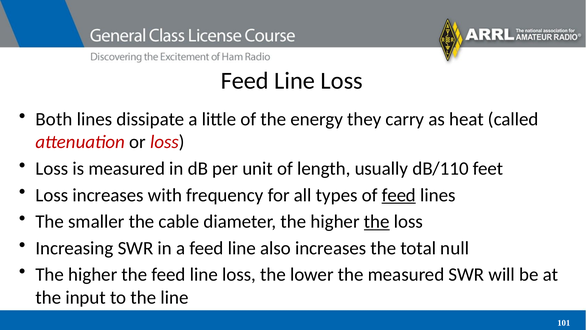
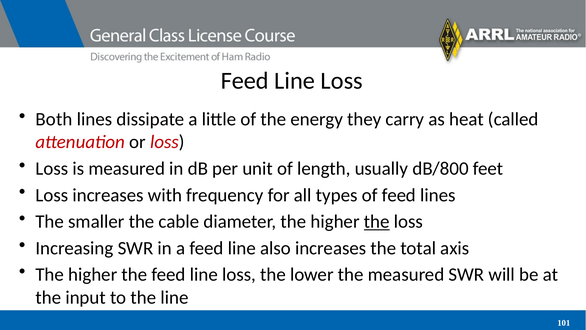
dB/110: dB/110 -> dB/800
feed at (399, 195) underline: present -> none
null: null -> axis
